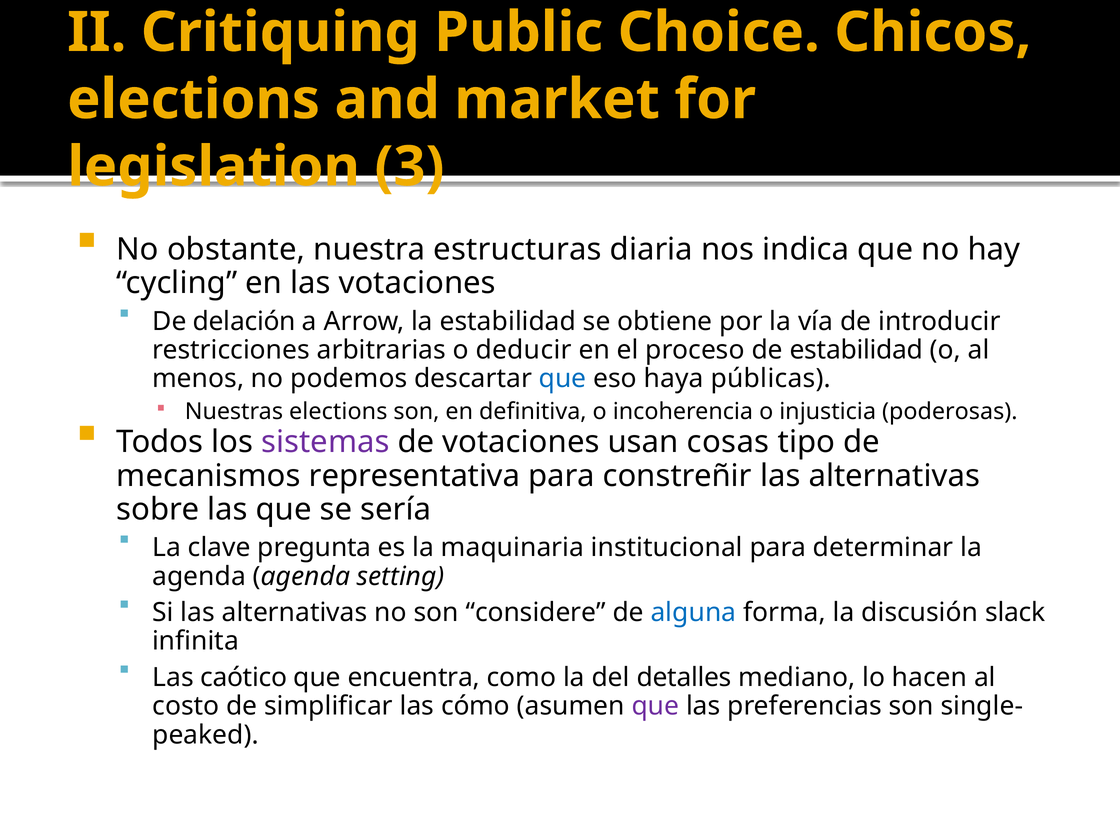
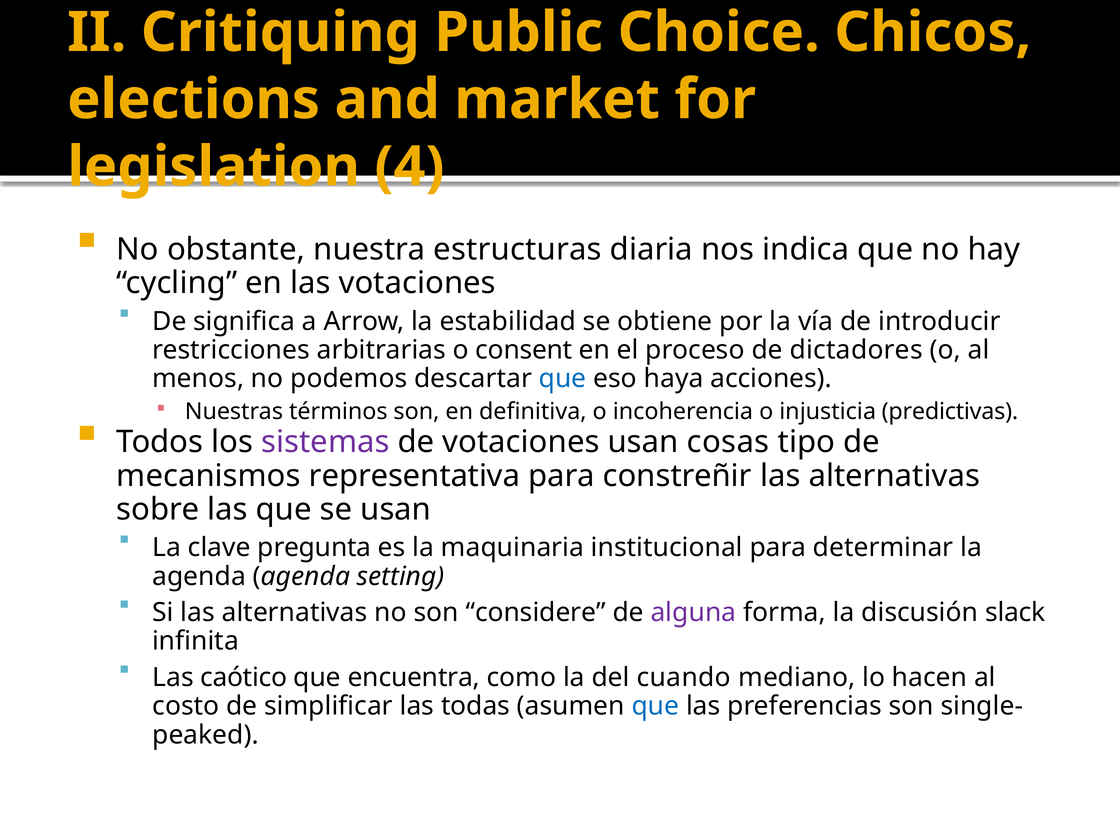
3: 3 -> 4
delación: delación -> significa
deducir: deducir -> consent
de estabilidad: estabilidad -> dictadores
públicas: públicas -> acciones
Nuestras elections: elections -> términos
poderosas: poderosas -> predictivas
se sería: sería -> usan
alguna colour: blue -> purple
detalles: detalles -> cuando
cómo: cómo -> todas
que at (655, 706) colour: purple -> blue
